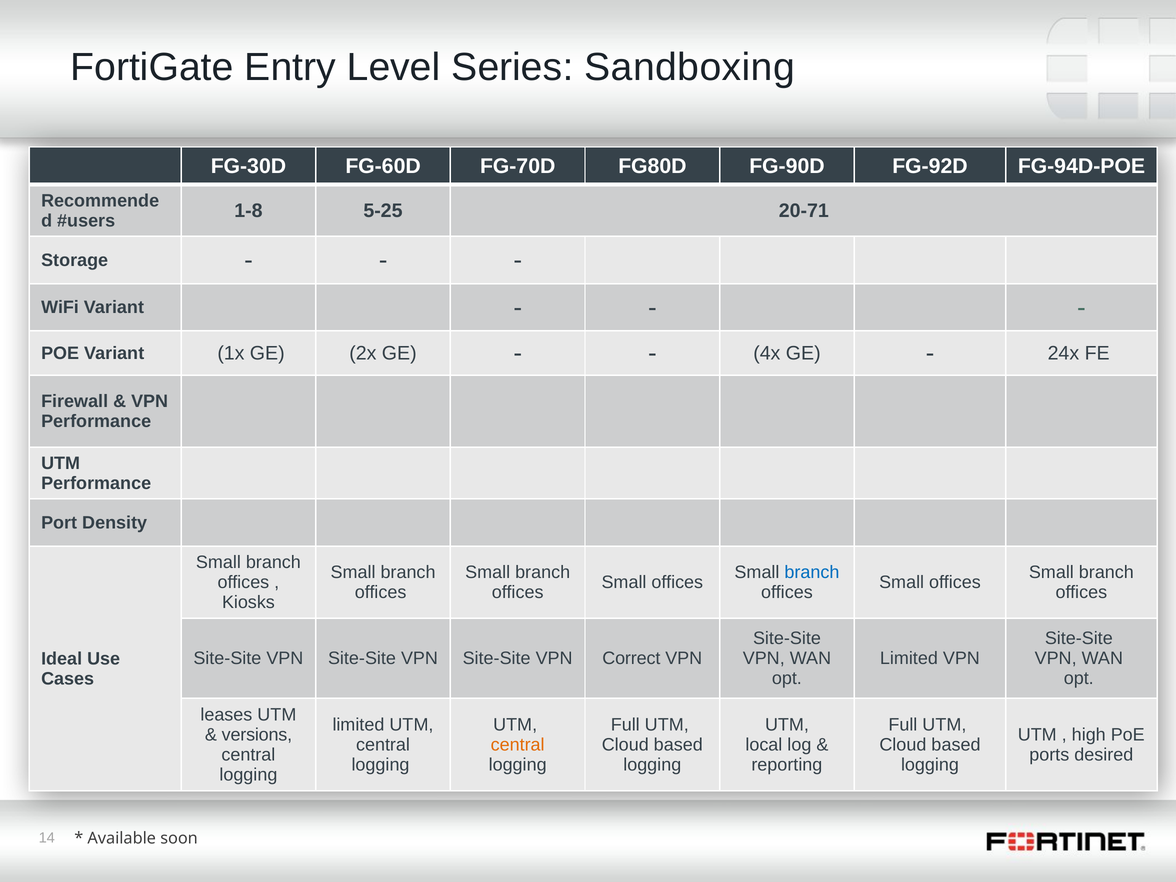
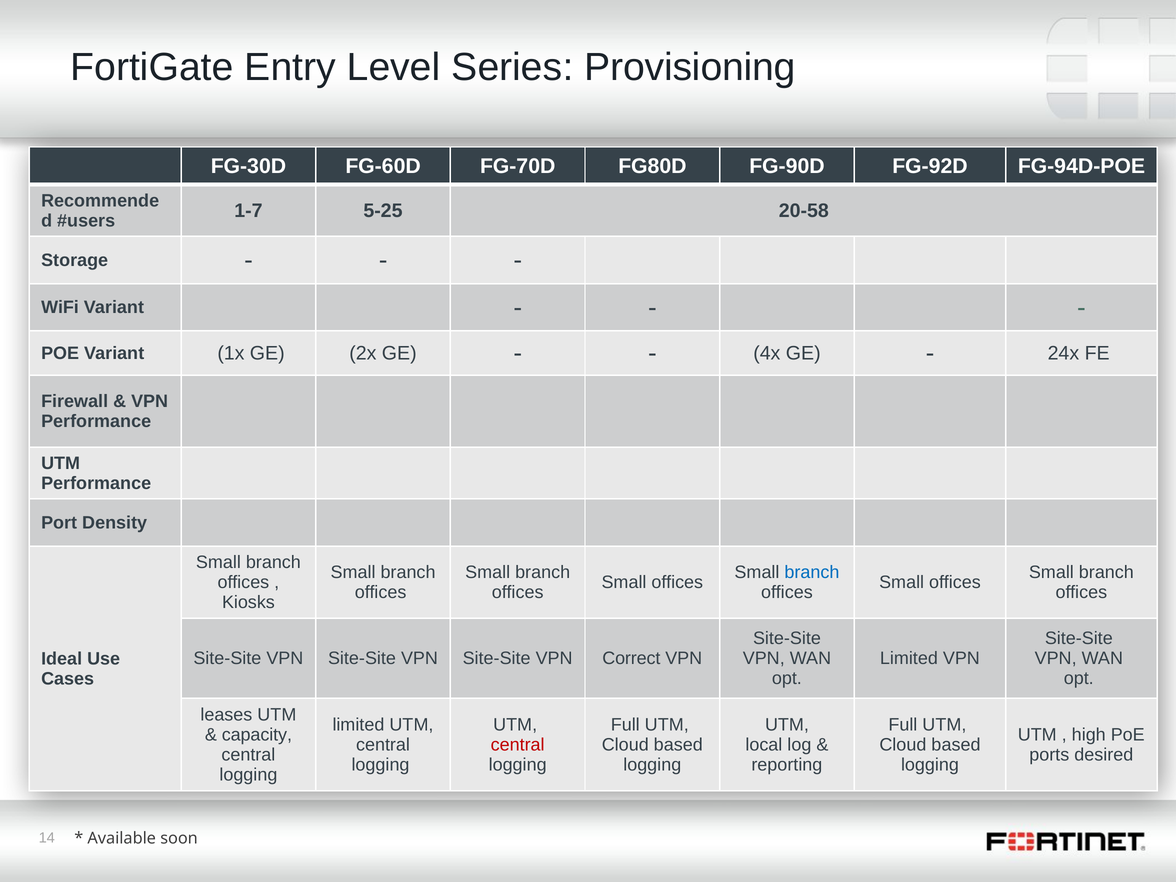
Sandboxing: Sandboxing -> Provisioning
1-8: 1-8 -> 1-7
20-71: 20-71 -> 20-58
versions: versions -> capacity
central at (518, 745) colour: orange -> red
